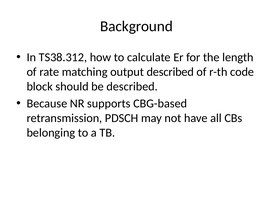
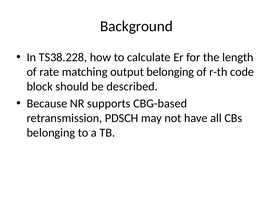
TS38.312: TS38.312 -> TS38.228
output described: described -> belonging
